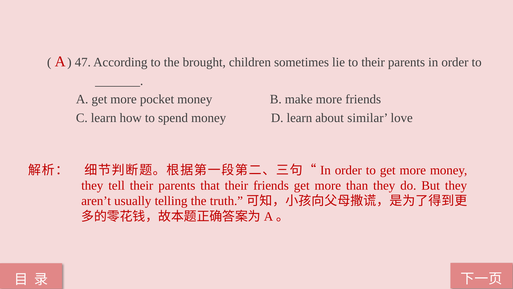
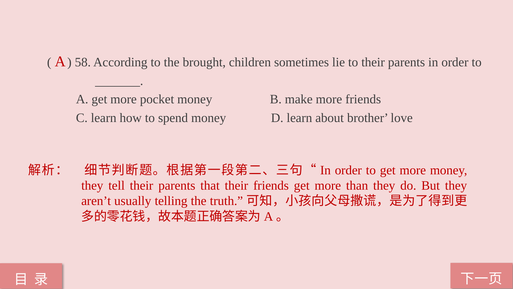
47: 47 -> 58
similar: similar -> brother
